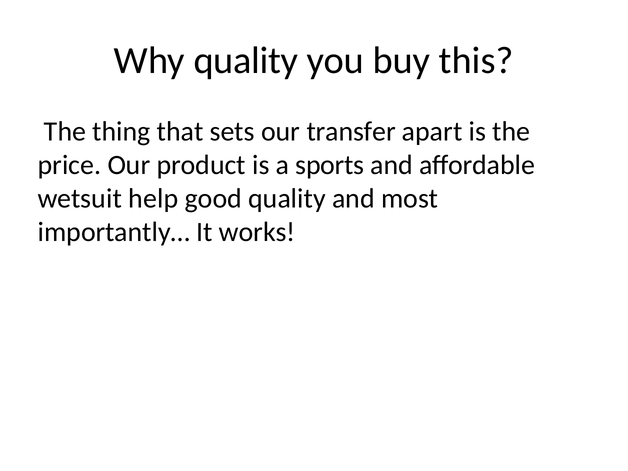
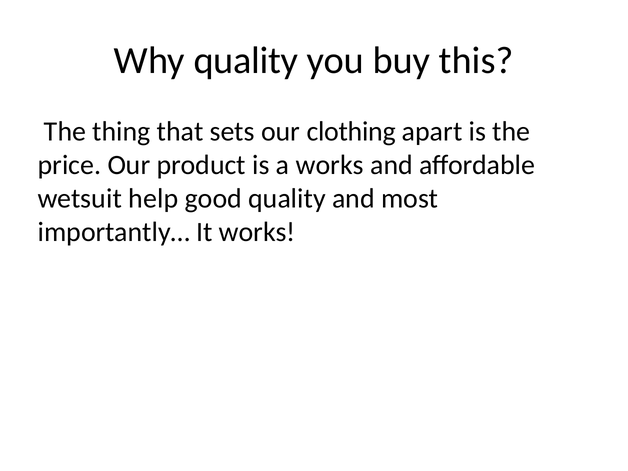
transfer: transfer -> clothing
a sports: sports -> works
